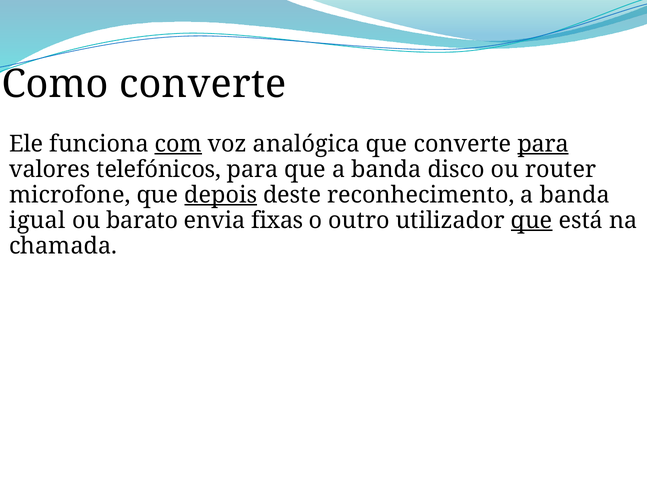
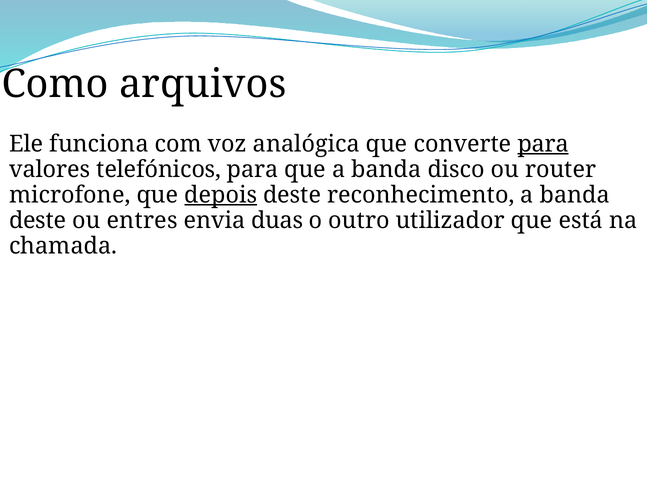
Como converte: converte -> arquivos
com underline: present -> none
igual at (37, 220): igual -> deste
barato: barato -> entres
fixas: fixas -> duas
que at (532, 220) underline: present -> none
